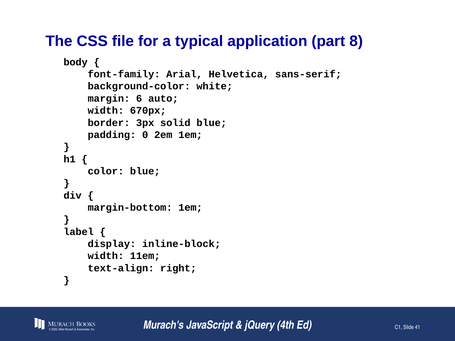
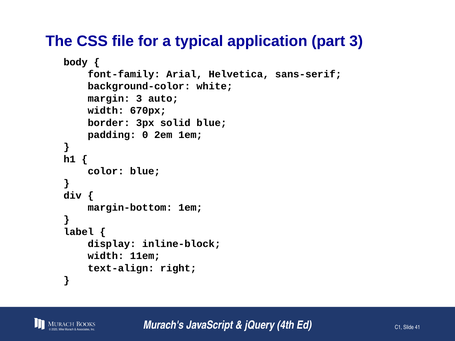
part 8: 8 -> 3
margin 6: 6 -> 3
